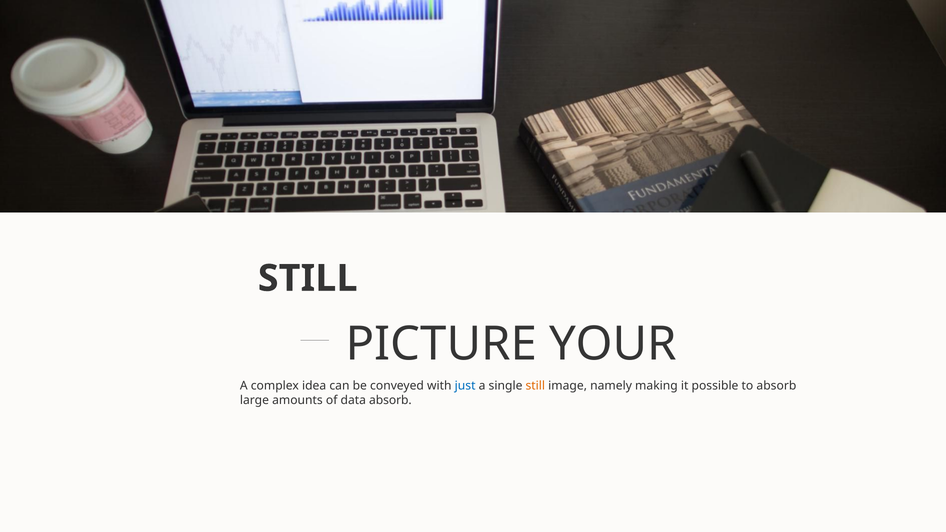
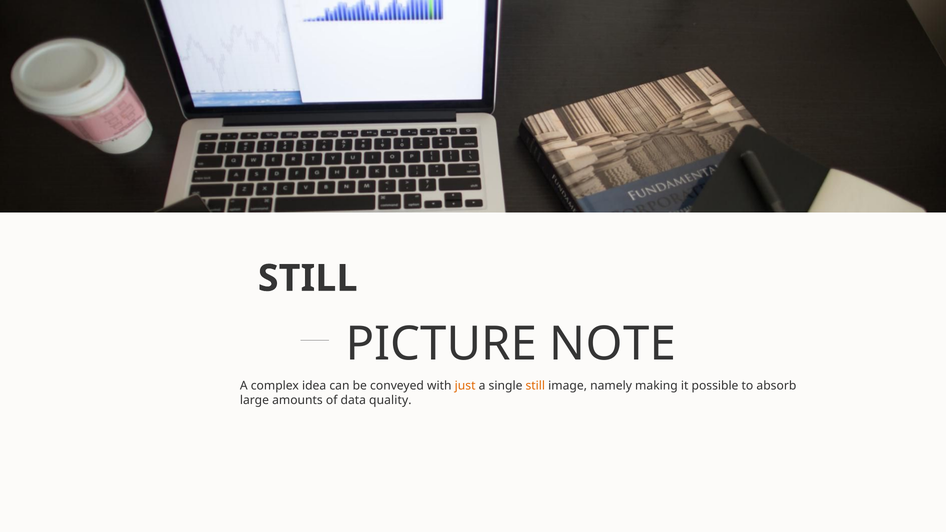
YOUR: YOUR -> NOTE
just colour: blue -> orange
data absorb: absorb -> quality
